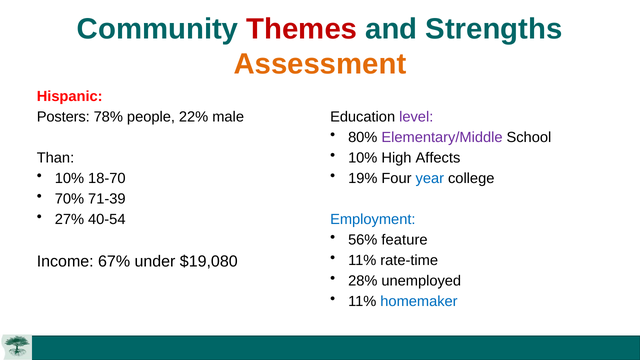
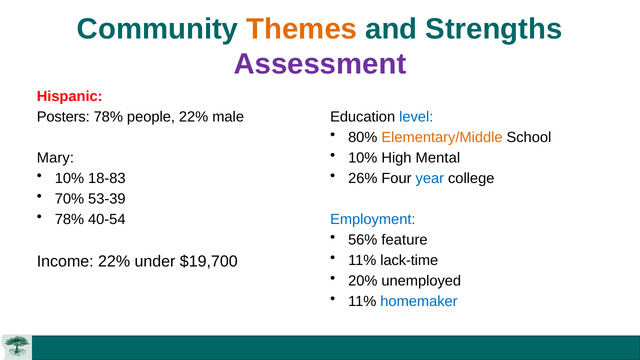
Themes colour: red -> orange
Assessment colour: orange -> purple
level colour: purple -> blue
Elementary/Middle colour: purple -> orange
Affects: Affects -> Mental
Than: Than -> Mary
18-70: 18-70 -> 18-83
19%: 19% -> 26%
71-39: 71-39 -> 53-39
27% at (69, 219): 27% -> 78%
rate-time: rate-time -> lack-time
Income 67%: 67% -> 22%
$19,080: $19,080 -> $19,700
28%: 28% -> 20%
